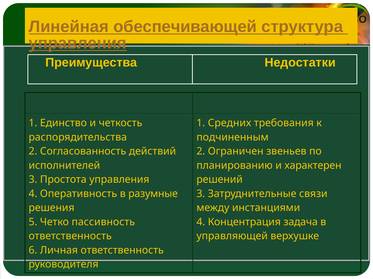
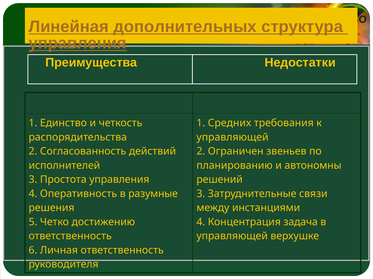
обеспечивающей: обеспечивающей -> дополнительных
подчиненным at (233, 137): подчиненным -> управляющей
характерен: характерен -> автономны
пассивность: пассивность -> достижению
